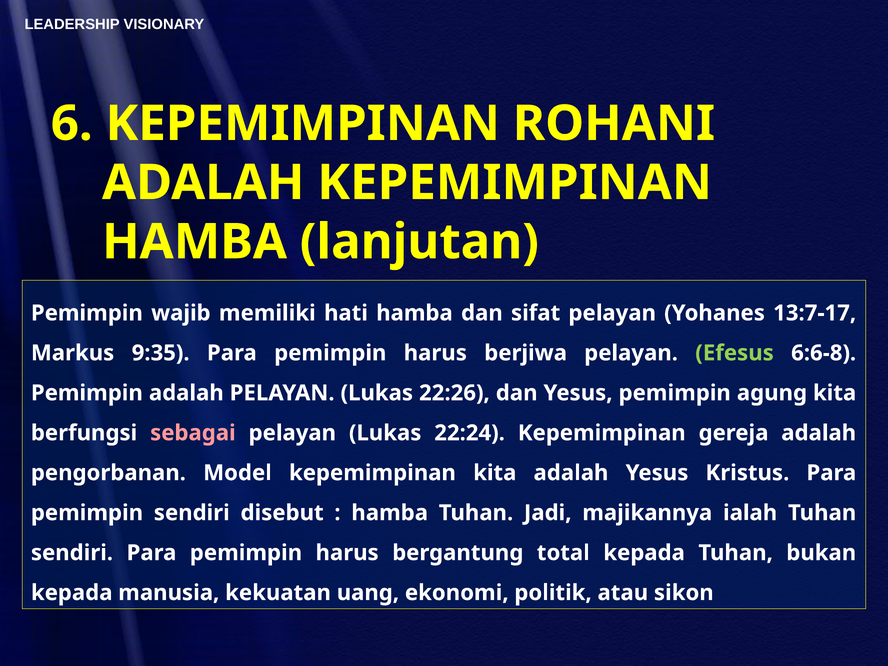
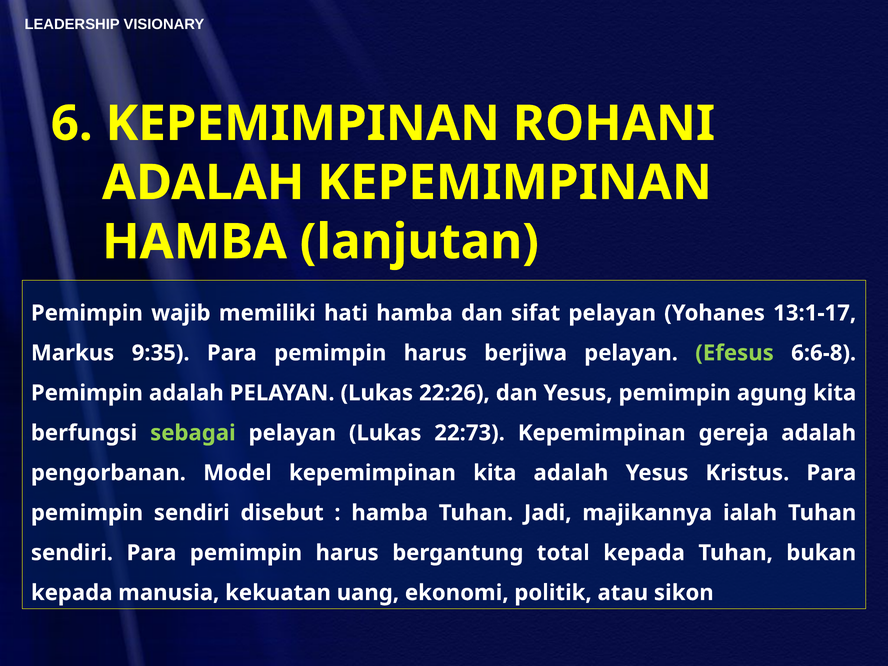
13:7-17: 13:7-17 -> 13:1-17
sebagai colour: pink -> light green
22:24: 22:24 -> 22:73
